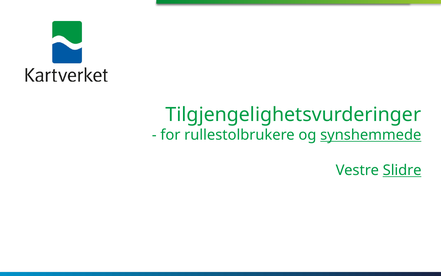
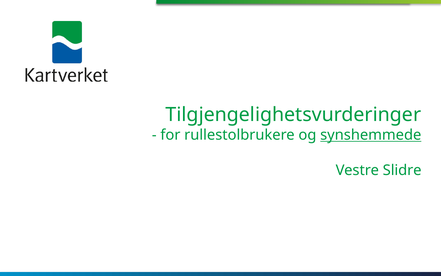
Slidre underline: present -> none
